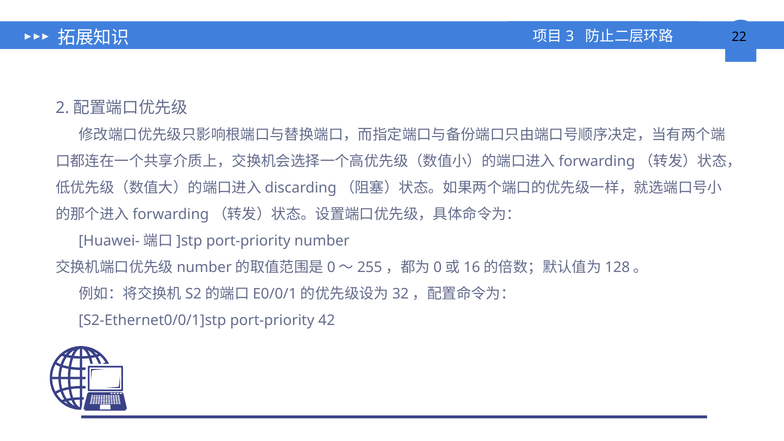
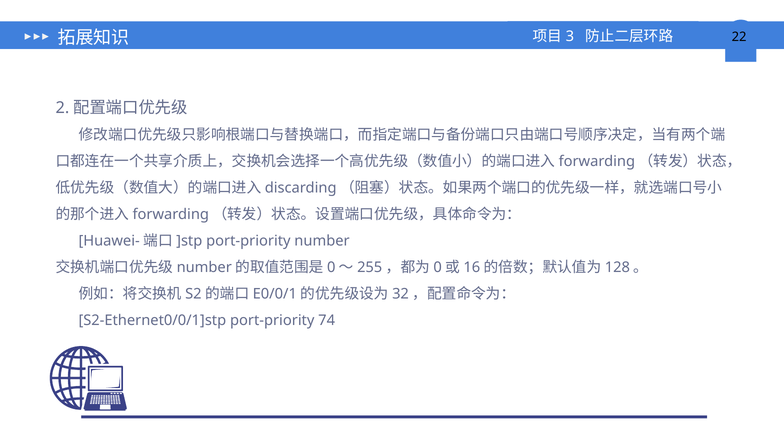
42: 42 -> 74
